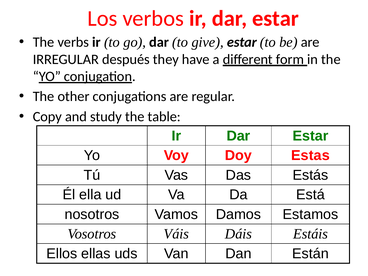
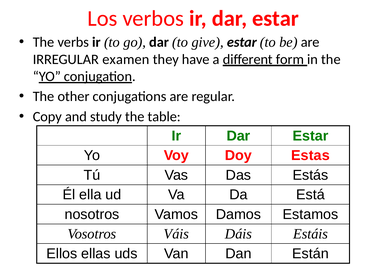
después: después -> examen
